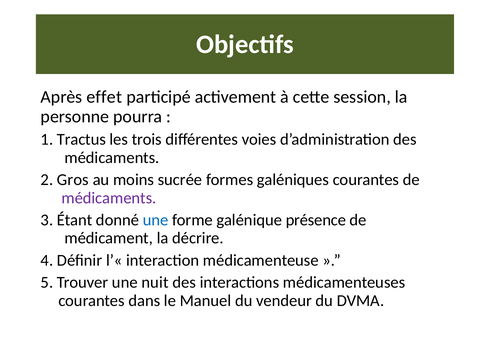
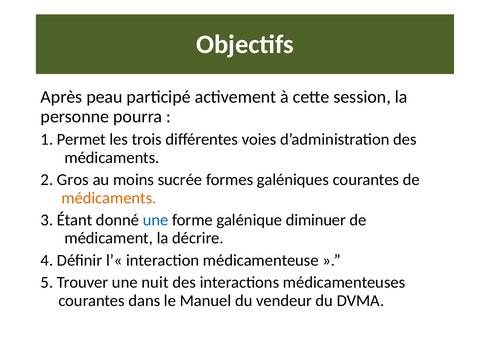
effet: effet -> peau
Tractus: Tractus -> Permet
médicaments at (109, 198) colour: purple -> orange
présence: présence -> diminuer
